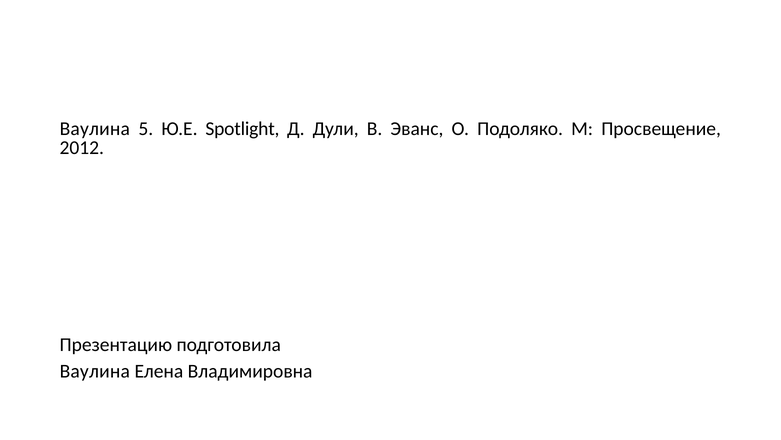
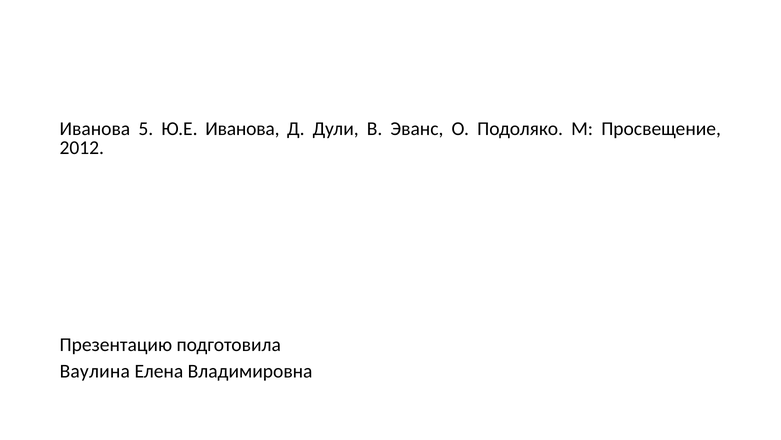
Ваулина at (95, 129): Ваулина -> Иванова
Ю.Е Spotlight: Spotlight -> Иванова
